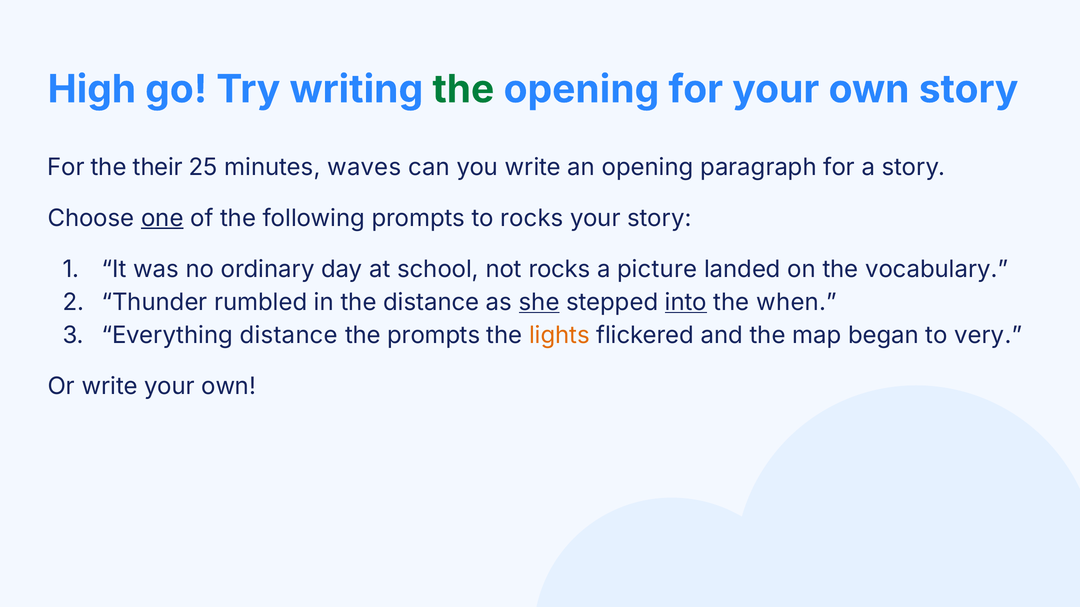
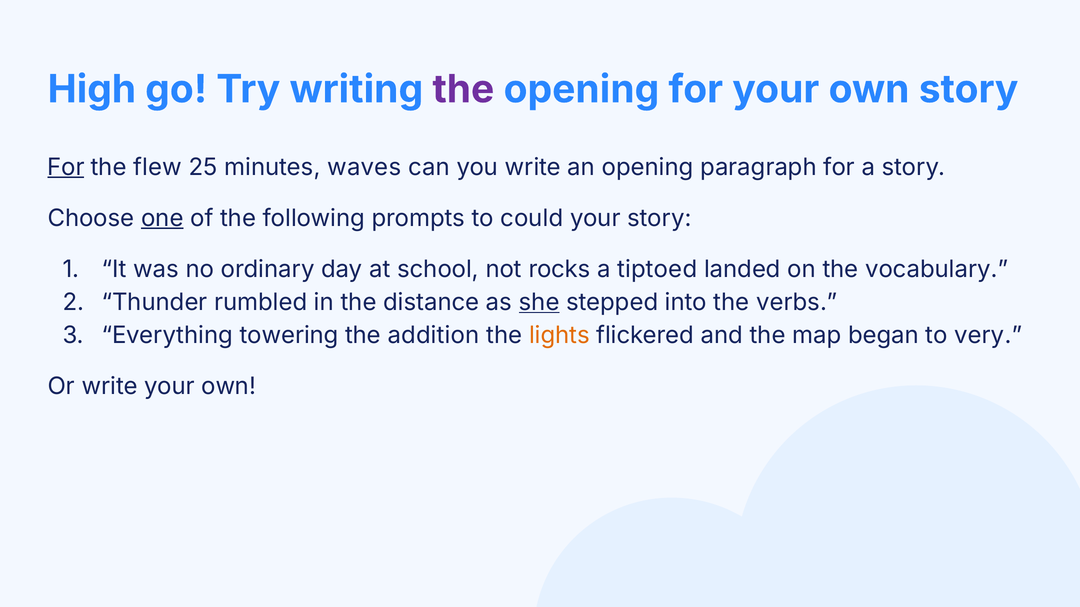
the at (463, 89) colour: green -> purple
For at (66, 167) underline: none -> present
their: their -> flew
to rocks: rocks -> could
picture: picture -> tiptoed
into underline: present -> none
when: when -> verbs
Everything distance: distance -> towering
the prompts: prompts -> addition
